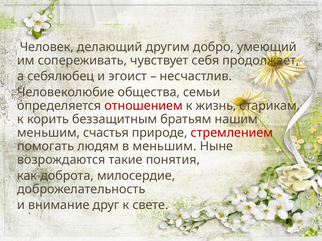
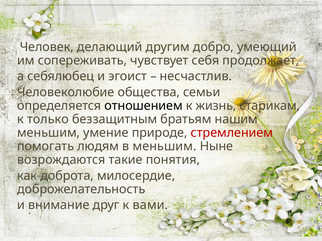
отношением colour: red -> black
корить: корить -> только
счастья: счастья -> умение
свете: свете -> вами
